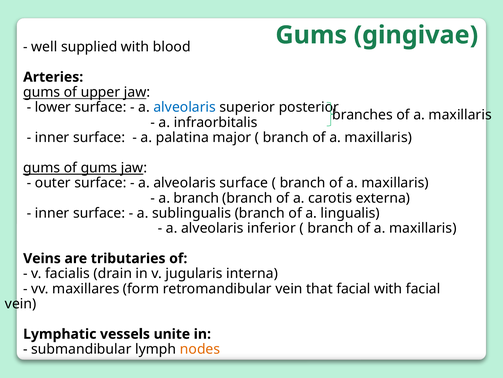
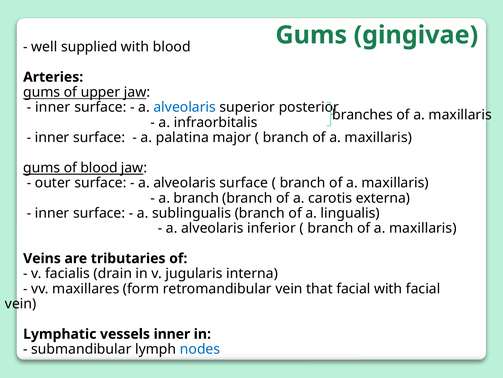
lower at (53, 107): lower -> inner
of gums: gums -> blood
vessels unite: unite -> inner
nodes colour: orange -> blue
